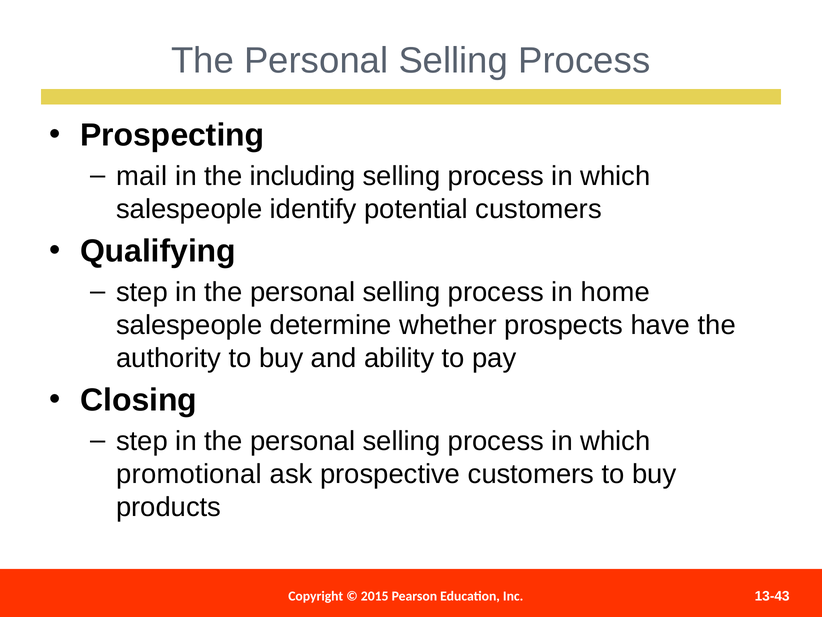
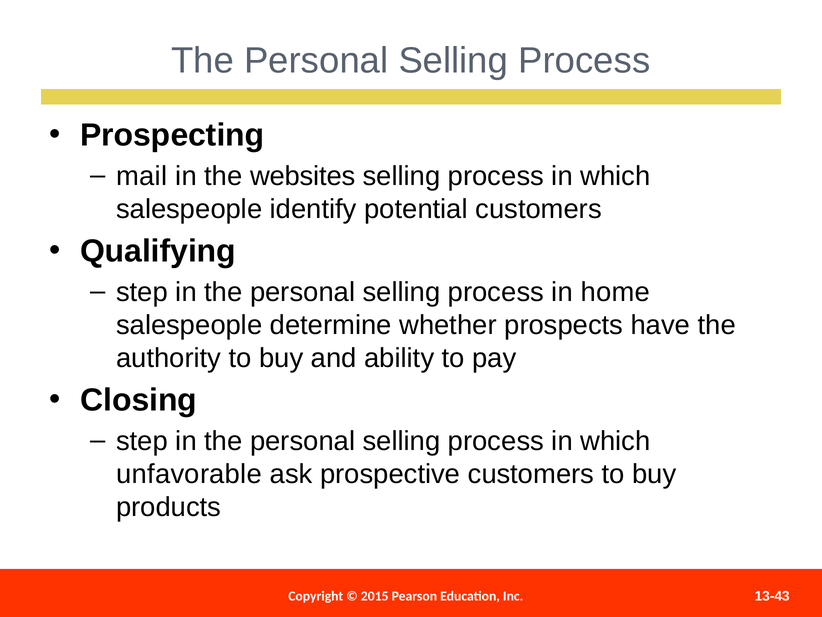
including: including -> websites
promotional: promotional -> unfavorable
